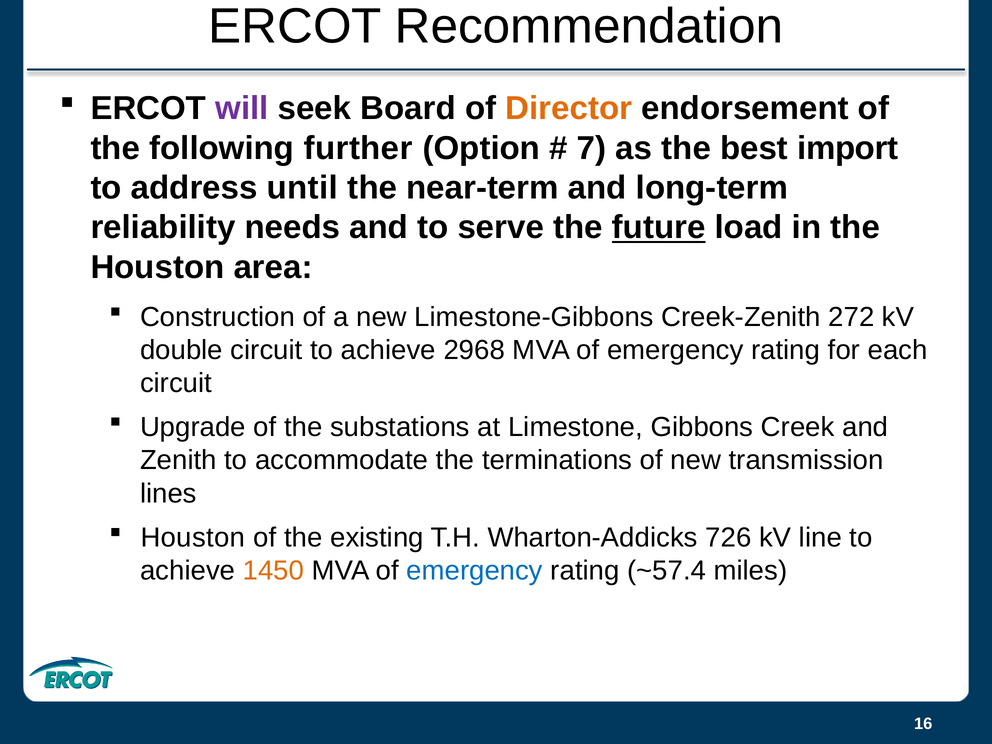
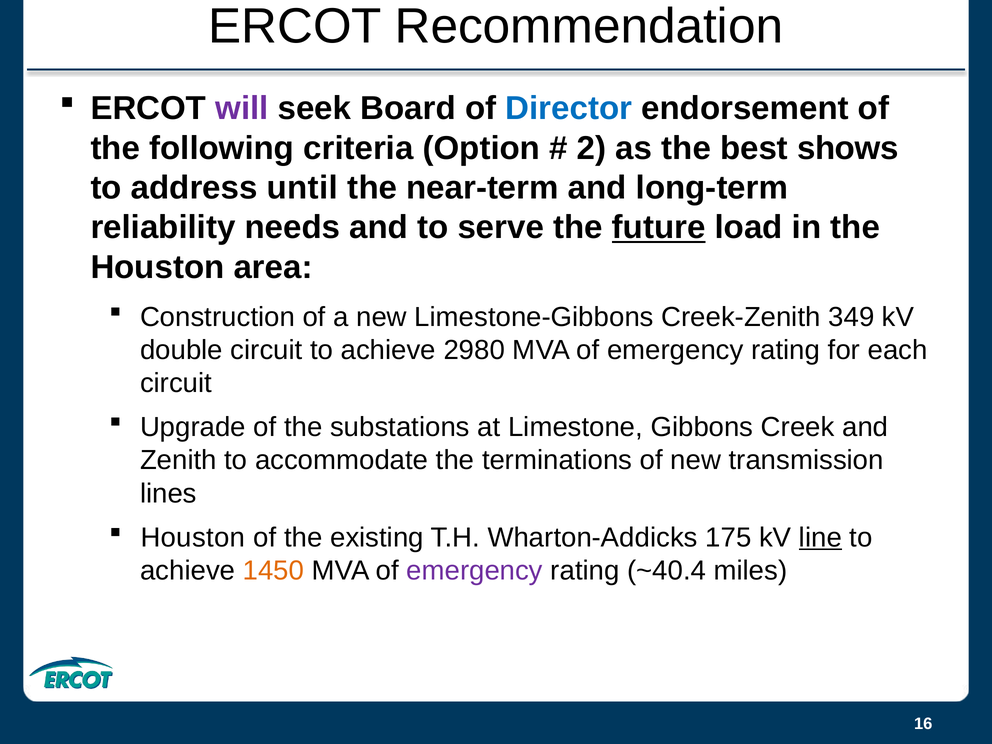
Director colour: orange -> blue
further: further -> criteria
7: 7 -> 2
import: import -> shows
272: 272 -> 349
2968: 2968 -> 2980
726: 726 -> 175
line underline: none -> present
emergency at (475, 571) colour: blue -> purple
~57.4: ~57.4 -> ~40.4
